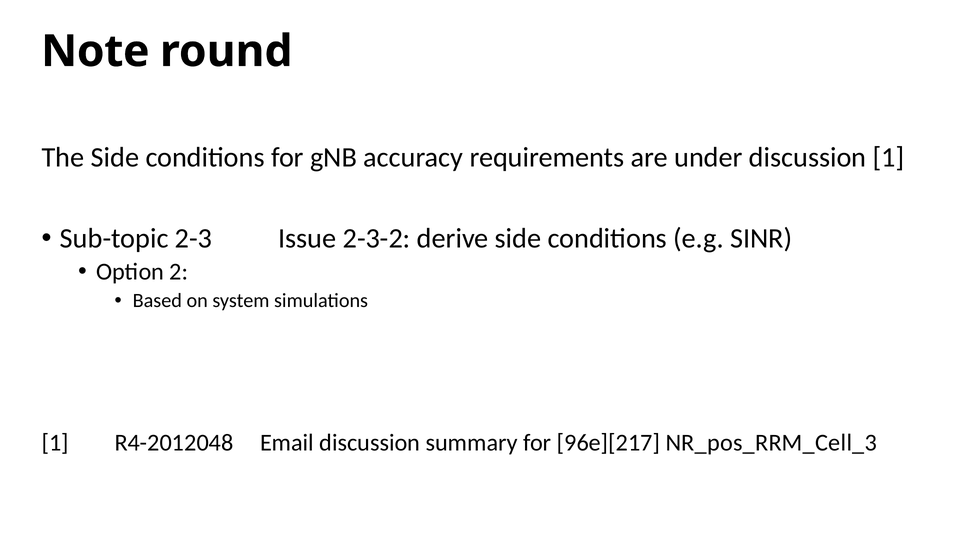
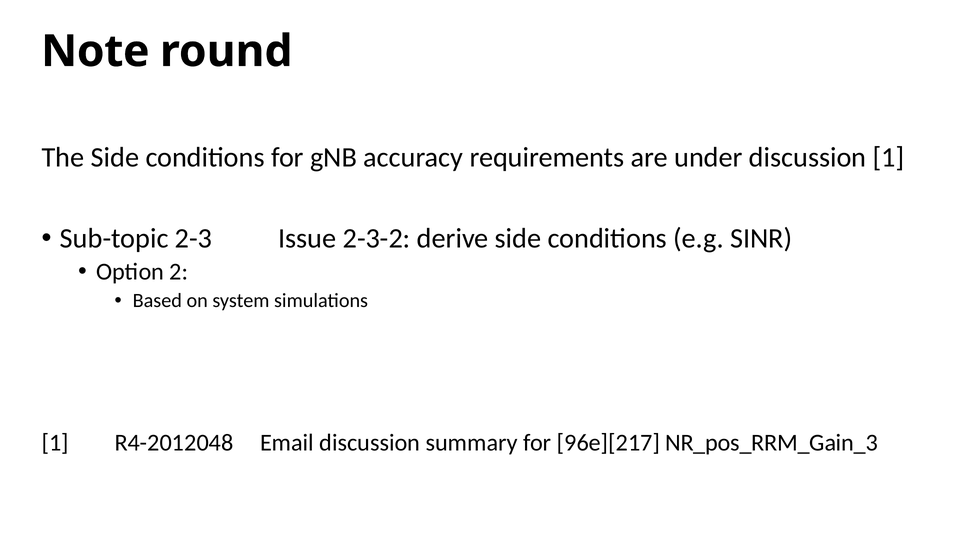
NR_pos_RRM_Cell_3: NR_pos_RRM_Cell_3 -> NR_pos_RRM_Gain_3
